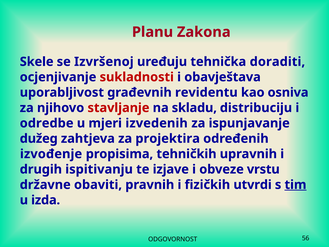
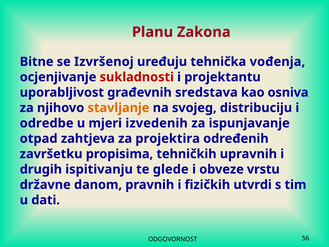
Skele: Skele -> Bitne
doraditi: doraditi -> vođenja
obavještava: obavještava -> projektantu
revidentu: revidentu -> sredstava
stavljanje colour: red -> orange
skladu: skladu -> svojeg
dužeg: dužeg -> otpad
izvođenje: izvođenje -> završetku
izjave: izjave -> glede
obaviti: obaviti -> danom
tim underline: present -> none
izda: izda -> dati
